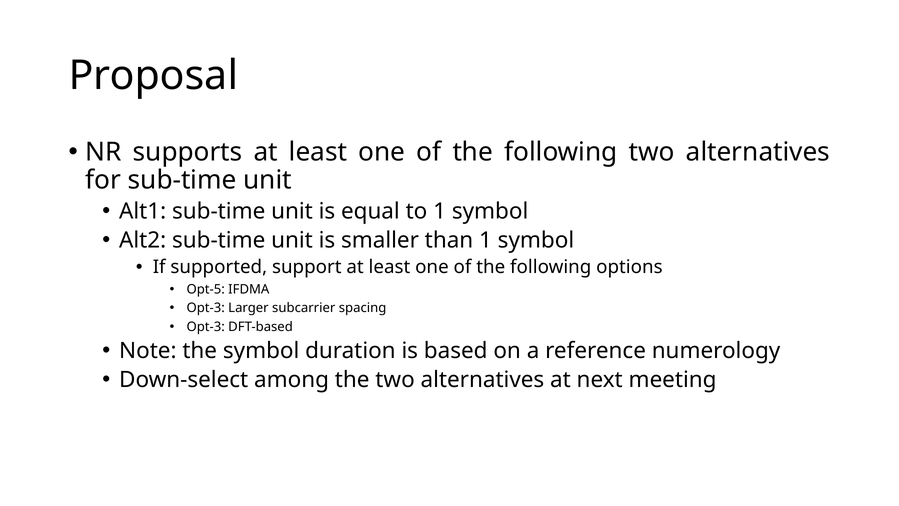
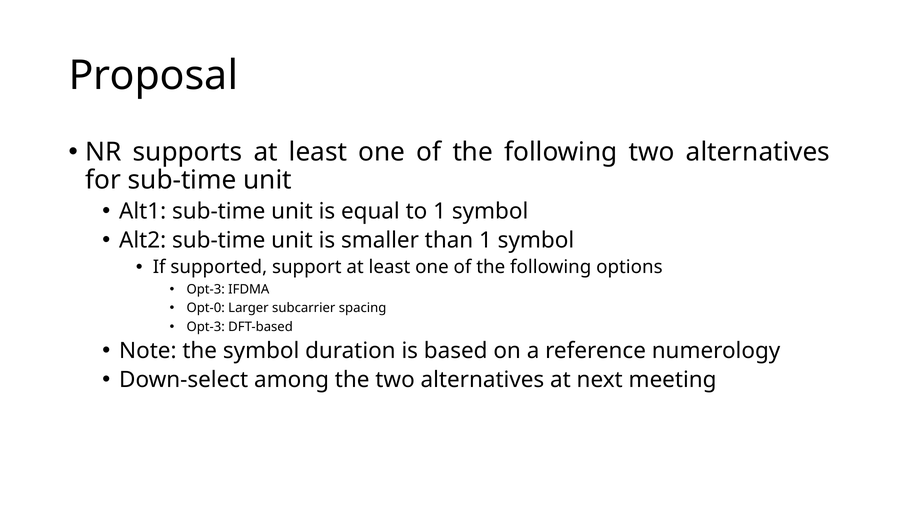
Opt-5 at (206, 289): Opt-5 -> Opt-3
Opt-3 at (206, 308): Opt-3 -> Opt-0
